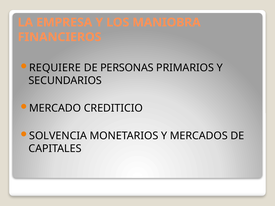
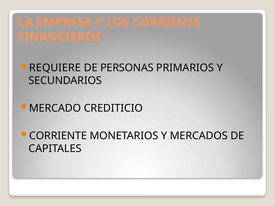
LOS MANIOBRA: MANIOBRA -> CORRIENTE
SOLVENCIA at (58, 136): SOLVENCIA -> CORRIENTE
